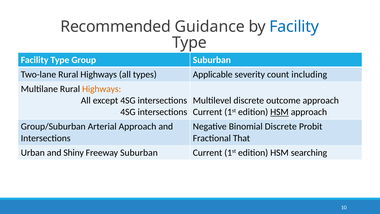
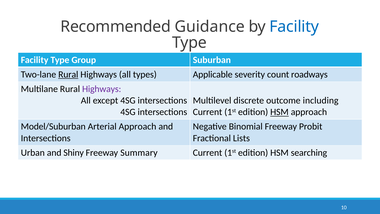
Rural at (68, 74) underline: none -> present
including: including -> roadways
Highways at (102, 89) colour: orange -> purple
outcome approach: approach -> including
Group/Suburban: Group/Suburban -> Model/Suburban
Binomial Discrete: Discrete -> Freeway
That: That -> Lists
Freeway Suburban: Suburban -> Summary
